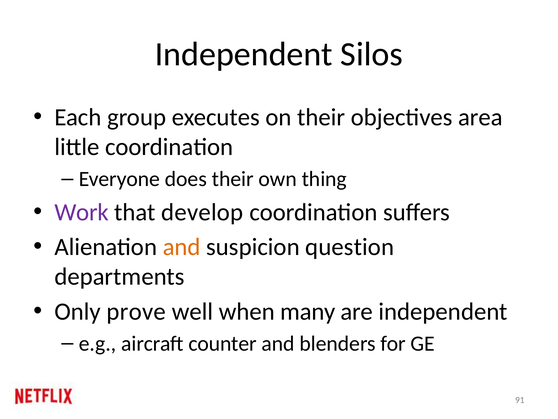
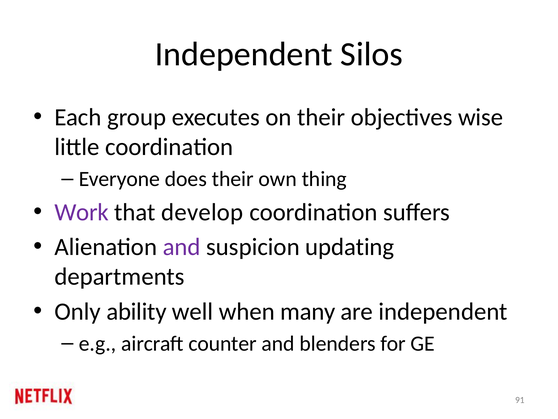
area: area -> wise
and at (182, 247) colour: orange -> purple
question: question -> updating
prove: prove -> ability
